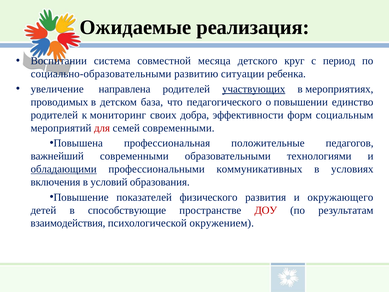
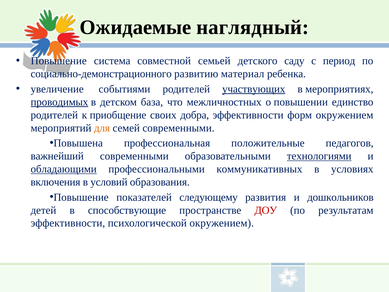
реализация: реализация -> наглядный
Воспитании at (59, 61): Воспитании -> Повышение
месяца: месяца -> семьей
круг: круг -> саду
социально-образовательными: социально-образовательными -> социально-демонстрационного
ситуации: ситуации -> материал
направлена: направлена -> событиями
проводимых underline: none -> present
педагогического: педагогического -> межличностных
мониторинг: мониторинг -> приобщение
форм социальным: социальным -> окружением
для colour: red -> orange
технологиями underline: none -> present
физического: физического -> следующему
окружающего: окружающего -> дошкольников
взаимодействия at (68, 223): взаимодействия -> эффективности
